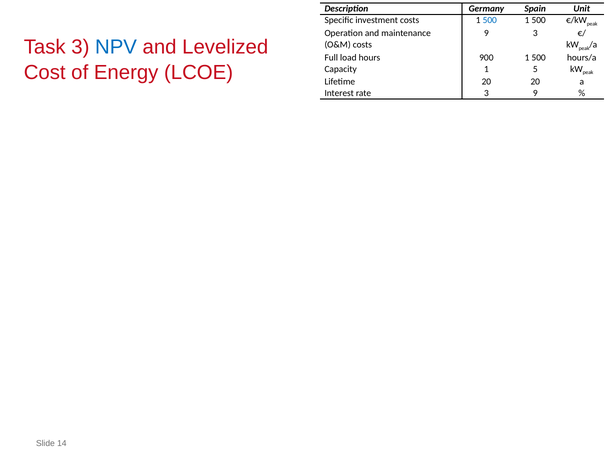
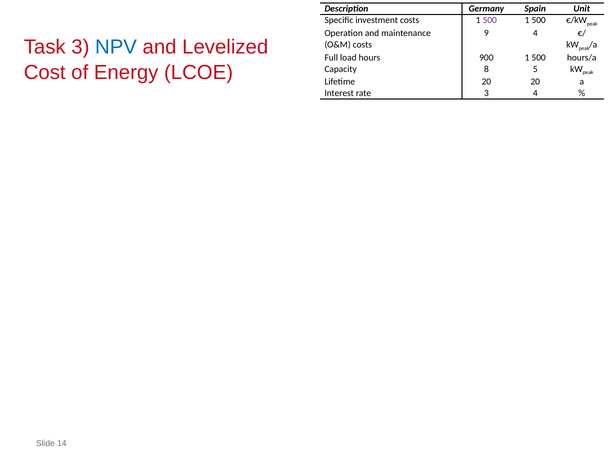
500 at (490, 20) colour: blue -> purple
9 3: 3 -> 4
Capacity 1: 1 -> 8
3 9: 9 -> 4
